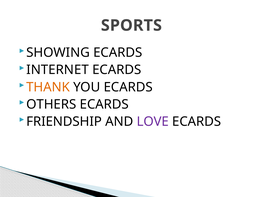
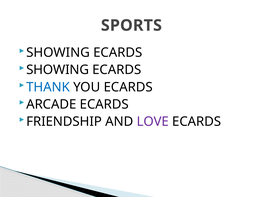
INTERNET at (58, 70): INTERNET -> SHOWING
THANK colour: orange -> blue
OTHERS: OTHERS -> ARCADE
